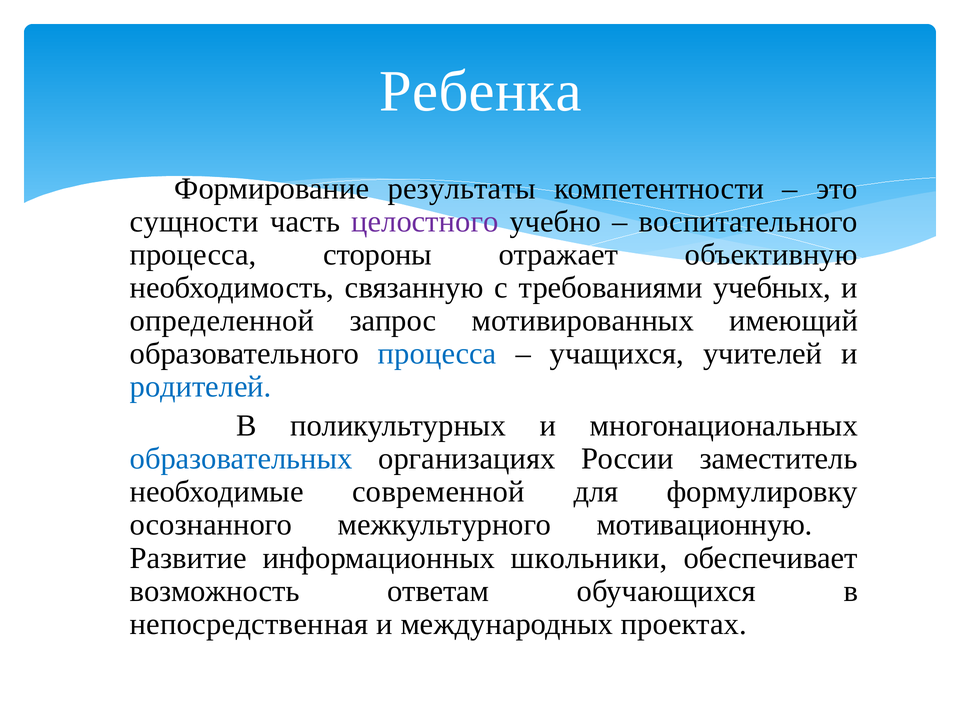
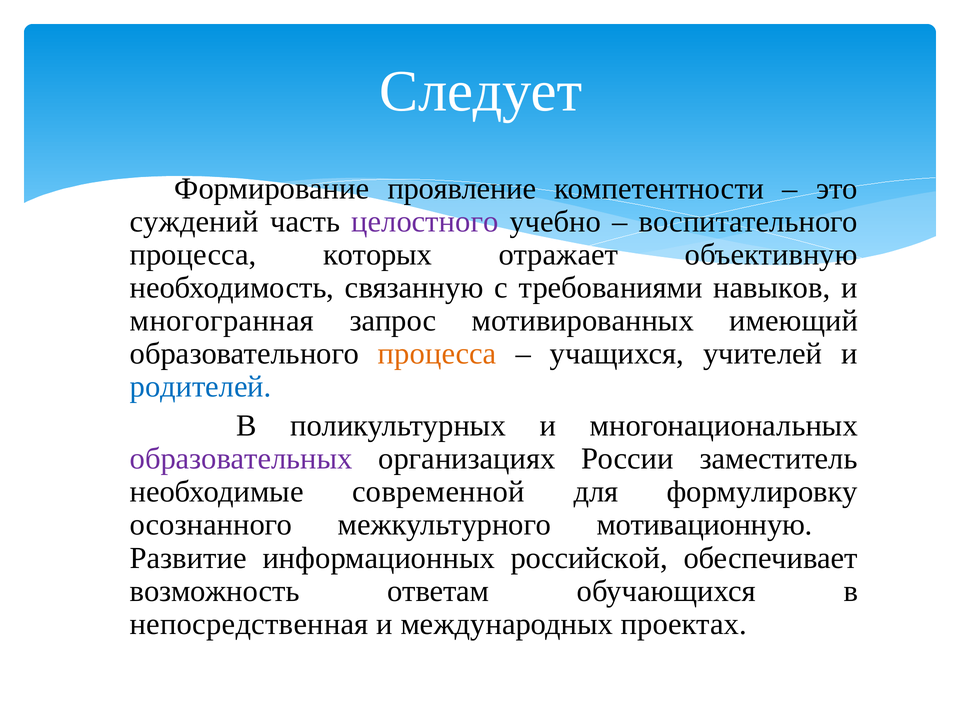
Ребенка: Ребенка -> Следует
результаты: результаты -> проявление
сущности: сущности -> суждений
стороны: стороны -> которых
учебных: учебных -> навыков
определенной: определенной -> многогранная
процесса at (437, 354) colour: blue -> orange
образовательных colour: blue -> purple
школьники: школьники -> российской
